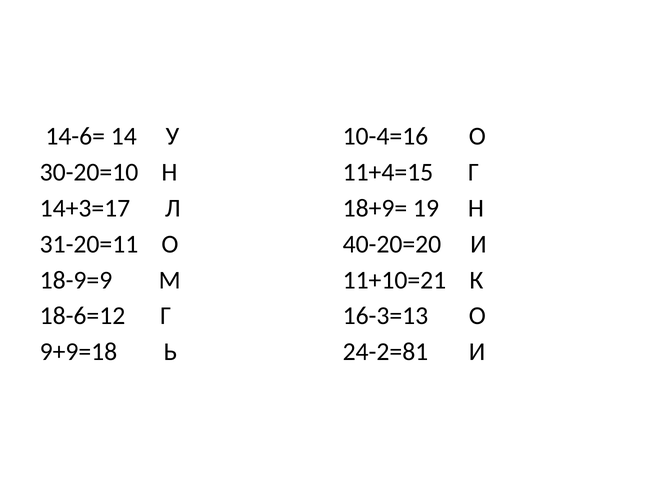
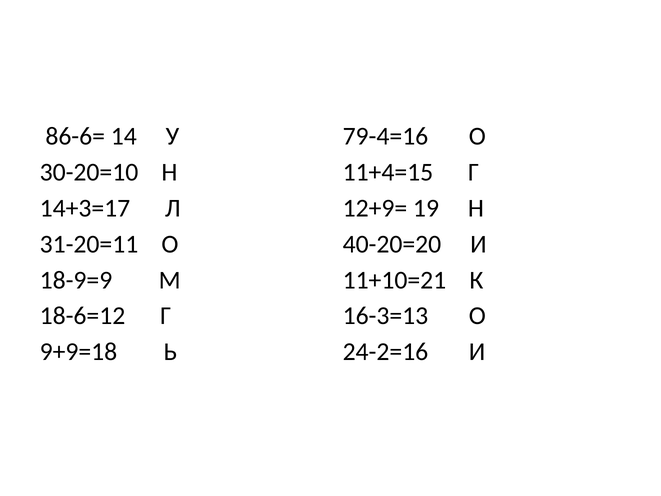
14-6=: 14-6= -> 86-6=
10-4=16: 10-4=16 -> 79-4=16
18+9=: 18+9= -> 12+9=
24-2=81: 24-2=81 -> 24-2=16
